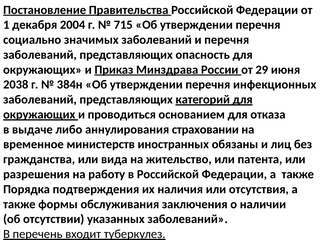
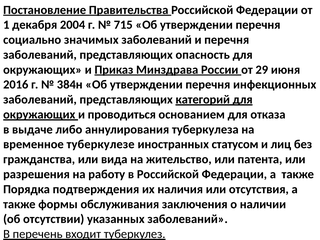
2038: 2038 -> 2016
страховании: страховании -> туберкулеза
министерств: министерств -> туберкулезе
обязаны: обязаны -> статусом
